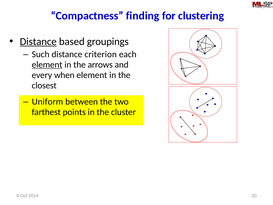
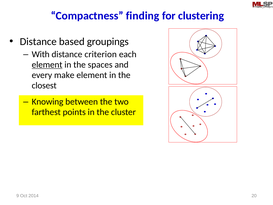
Distance at (38, 41) underline: present -> none
Such: Such -> With
arrows: arrows -> spaces
when: when -> make
Uniform: Uniform -> Knowing
